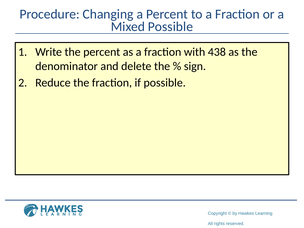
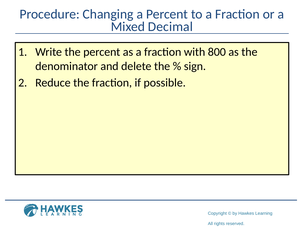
Mixed Possible: Possible -> Decimal
438: 438 -> 800
